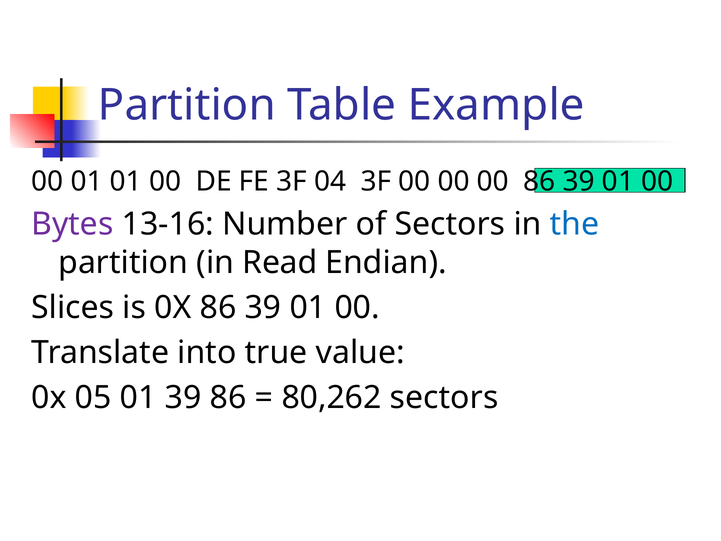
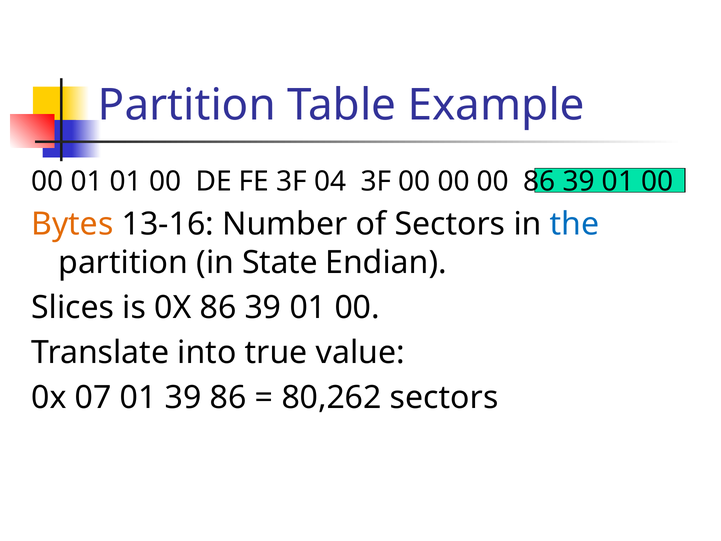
Bytes colour: purple -> orange
Read: Read -> State
05: 05 -> 07
